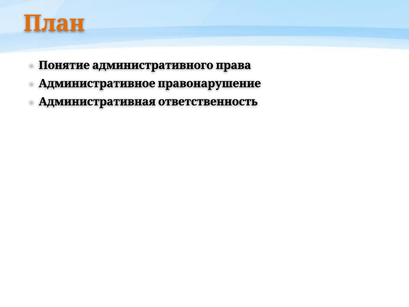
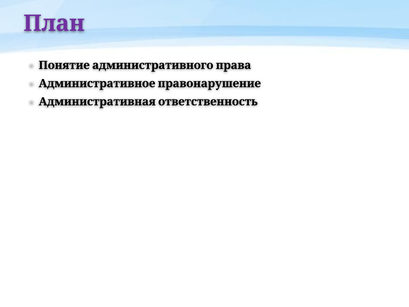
План colour: orange -> purple
